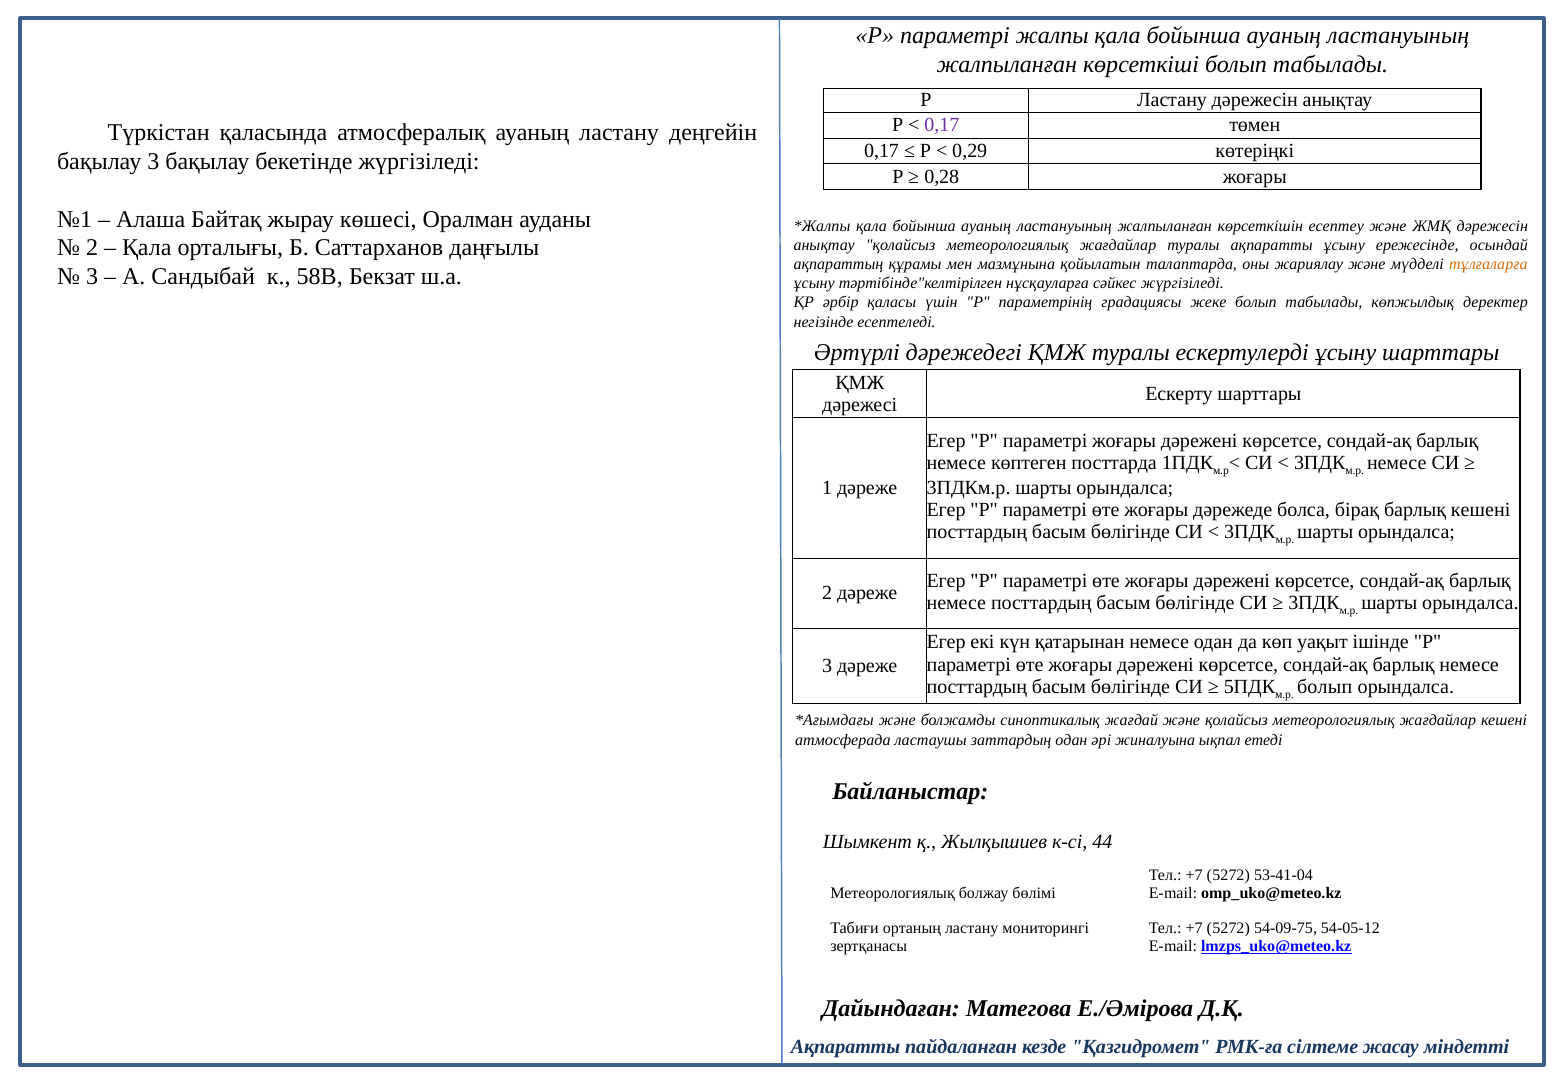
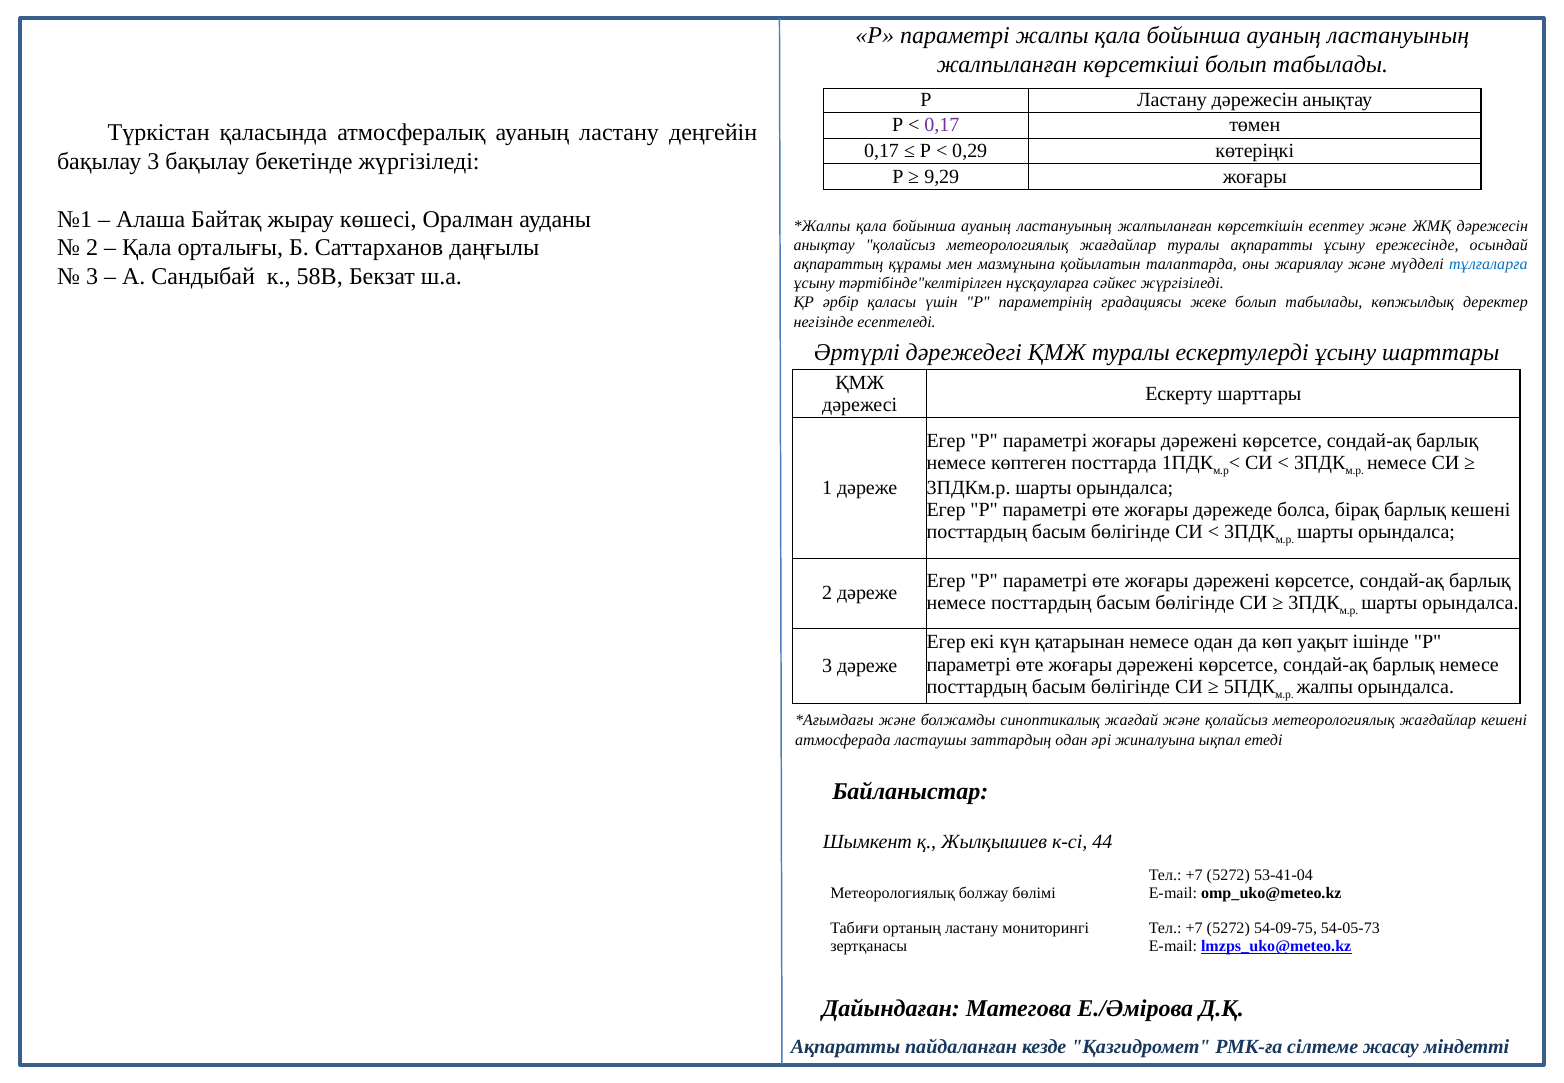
0,28: 0,28 -> 9,29
тұлғаларға colour: orange -> blue
болып at (1325, 686): болып -> жалпы
54-05-12: 54-05-12 -> 54-05-73
